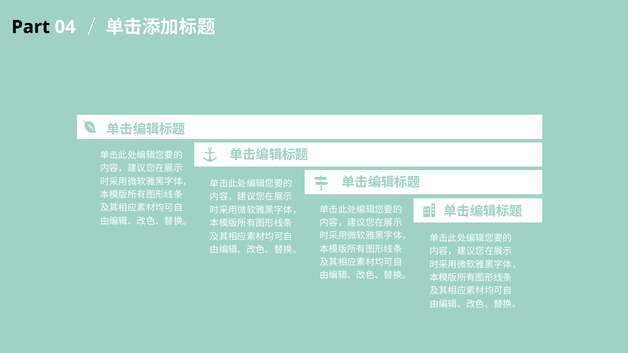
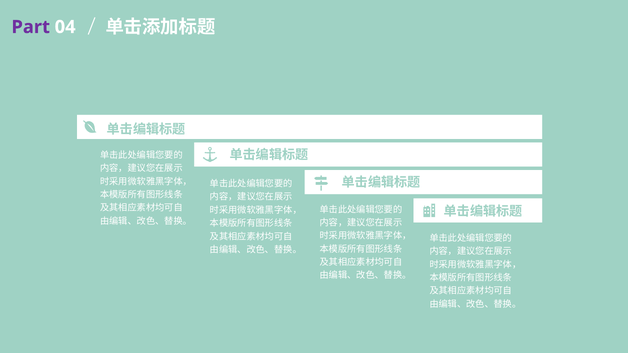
Part colour: black -> purple
